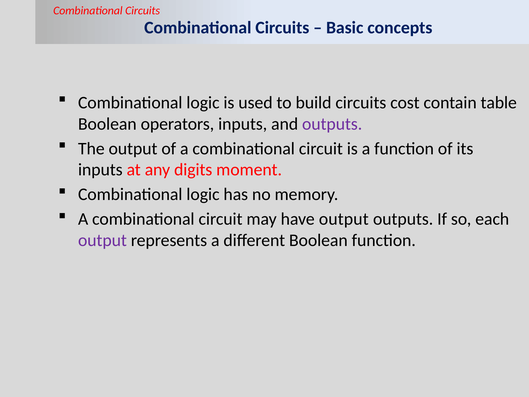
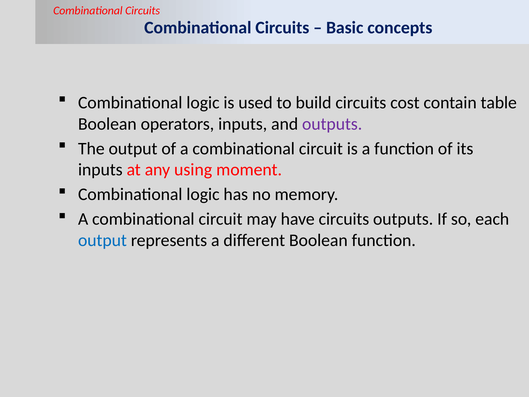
digits: digits -> using
have output: output -> circuits
output at (102, 240) colour: purple -> blue
